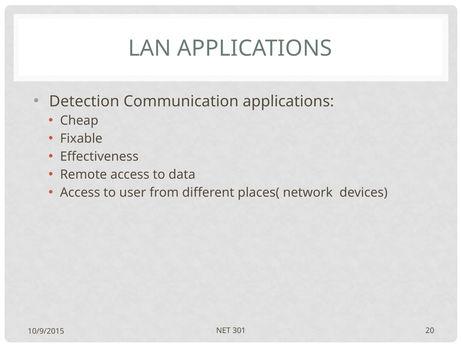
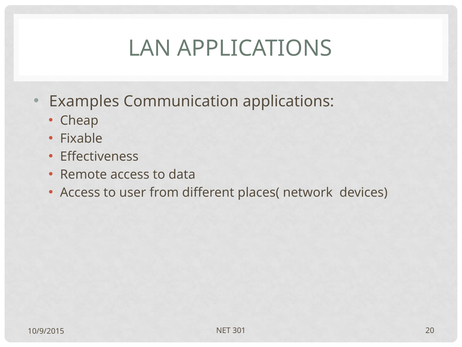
Detection: Detection -> Examples
